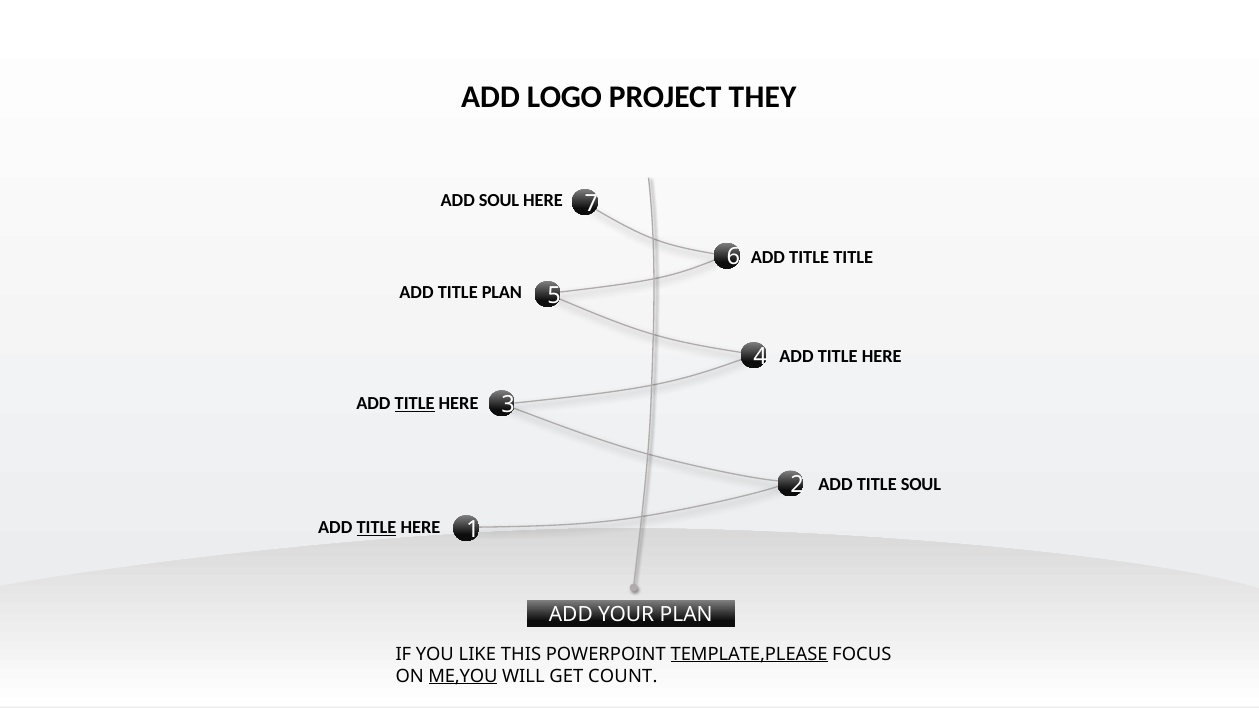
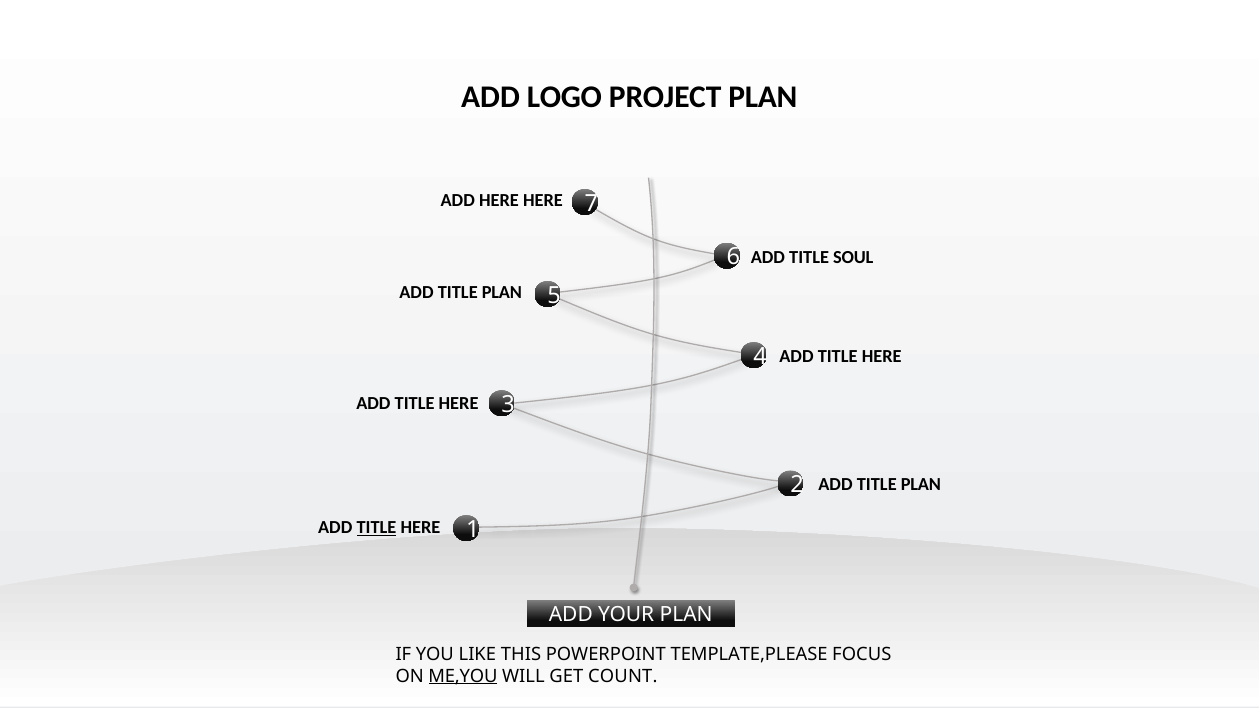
PROJECT THEY: THEY -> PLAN
ADD SOUL: SOUL -> HERE
TITLE TITLE: TITLE -> SOUL
TITLE at (415, 404) underline: present -> none
SOUL at (921, 485): SOUL -> PLAN
TEMPLATE,PLEASE underline: present -> none
